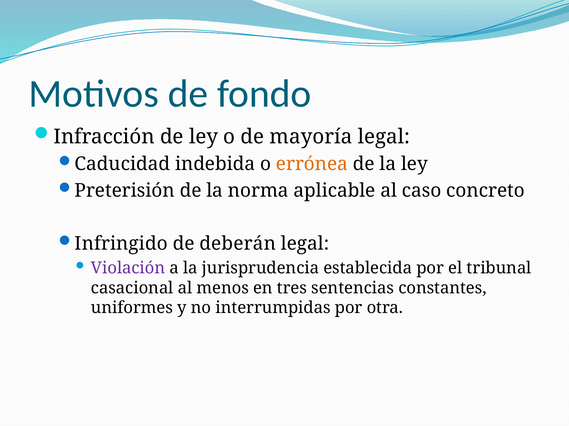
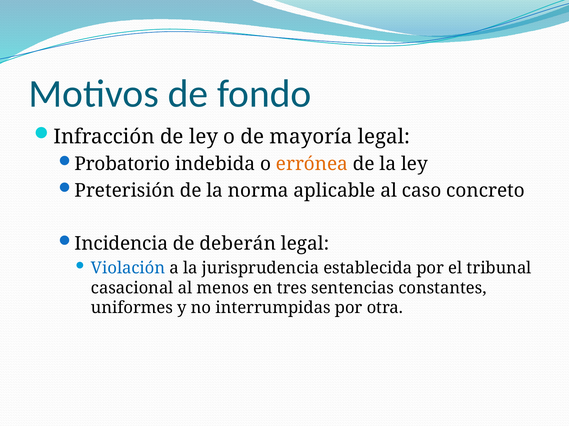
Caducidad: Caducidad -> Probatorio
Infringido: Infringido -> Incidencia
Violación colour: purple -> blue
